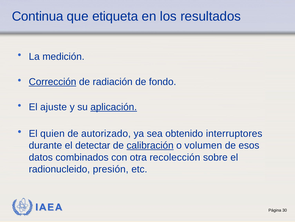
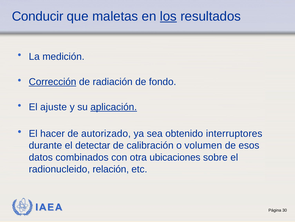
Continua: Continua -> Conducir
etiqueta: etiqueta -> maletas
los underline: none -> present
quien: quien -> hacer
calibración underline: present -> none
recolección: recolección -> ubicaciones
presión: presión -> relación
